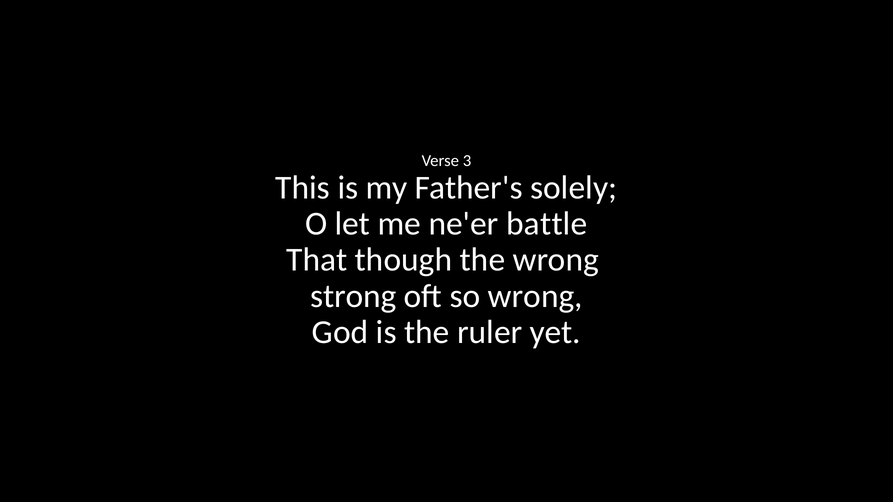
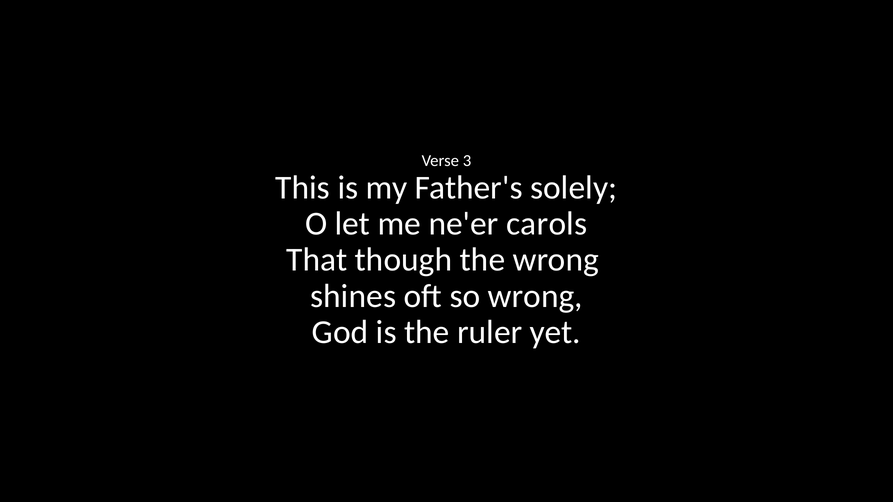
battle: battle -> carols
strong: strong -> shines
